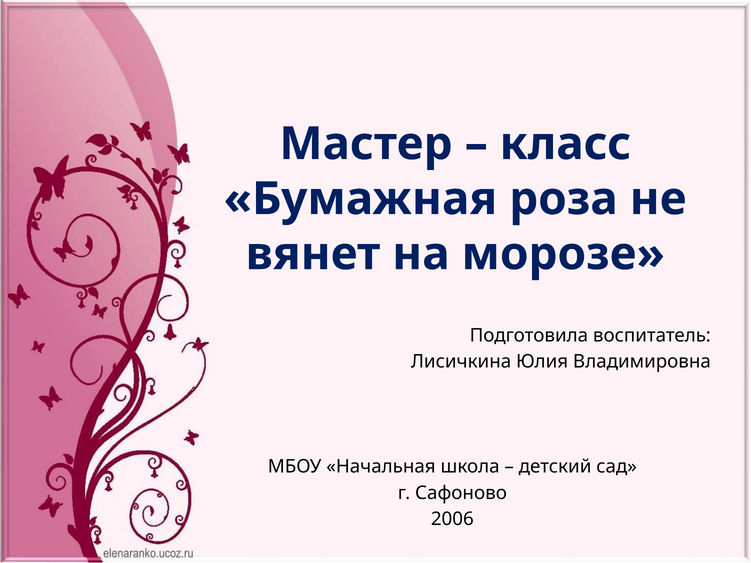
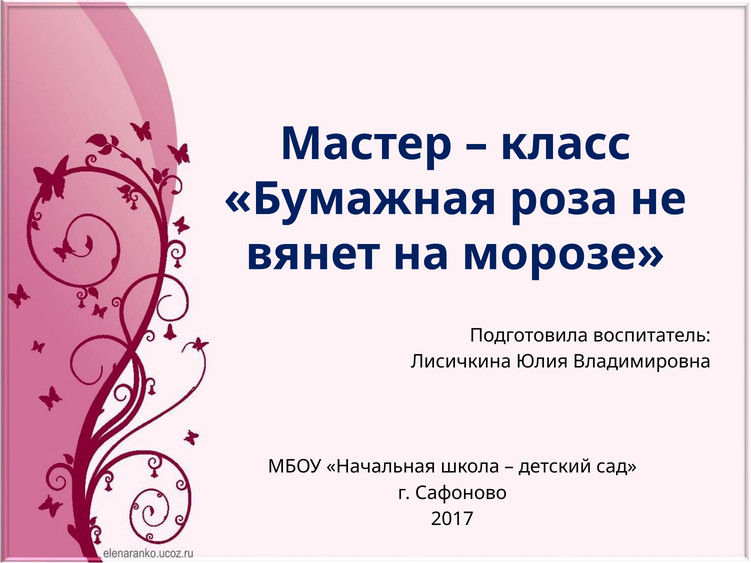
2006: 2006 -> 2017
